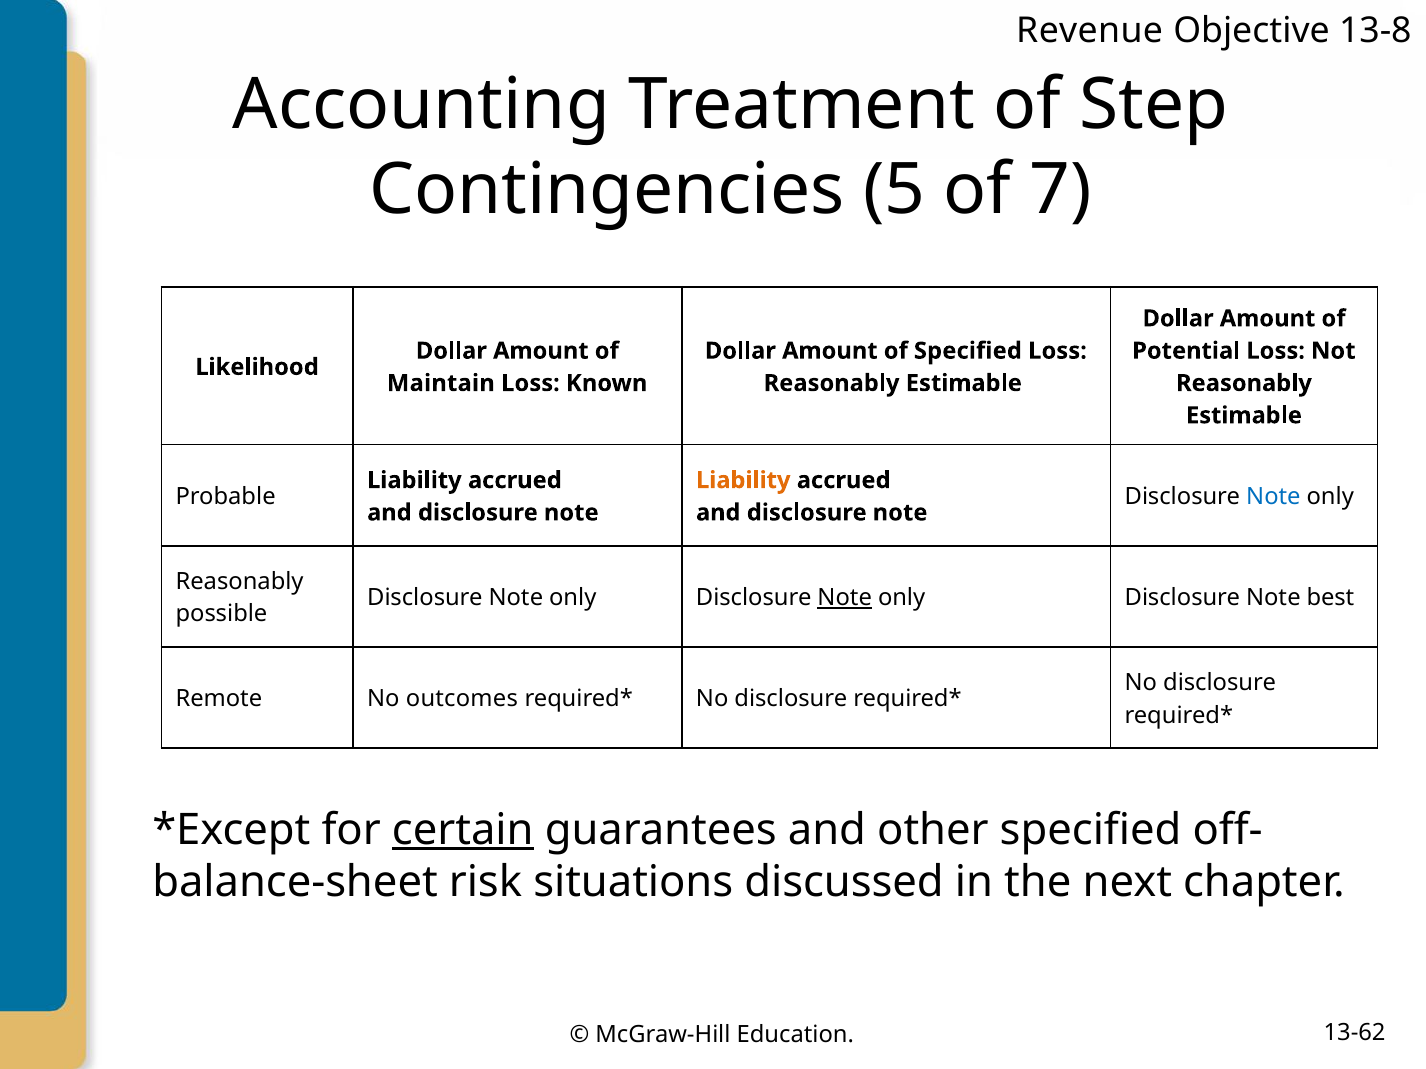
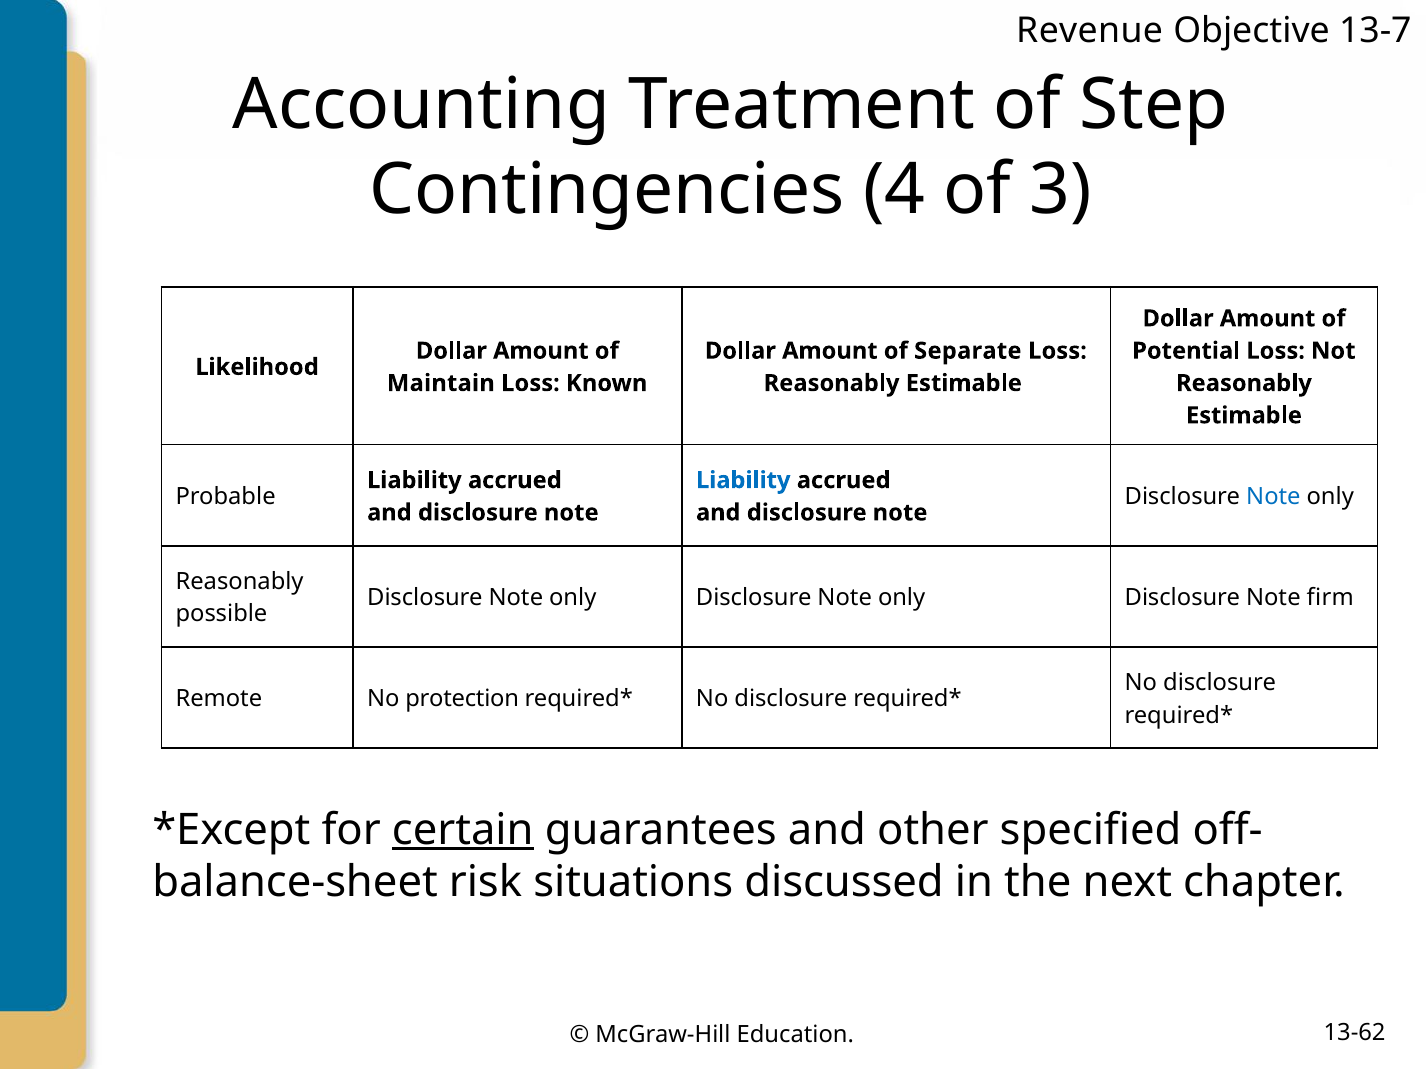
13-8: 13-8 -> 13-7
5: 5 -> 4
7: 7 -> 3
of Specified: Specified -> Separate
Liability at (743, 481) colour: orange -> blue
Note at (845, 598) underline: present -> none
best: best -> firm
outcomes: outcomes -> protection
